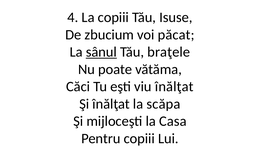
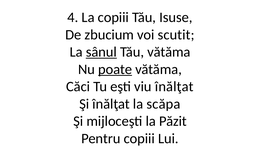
păcat: păcat -> scutit
Tău braţele: braţele -> vătăma
poate underline: none -> present
Casa: Casa -> Păzit
